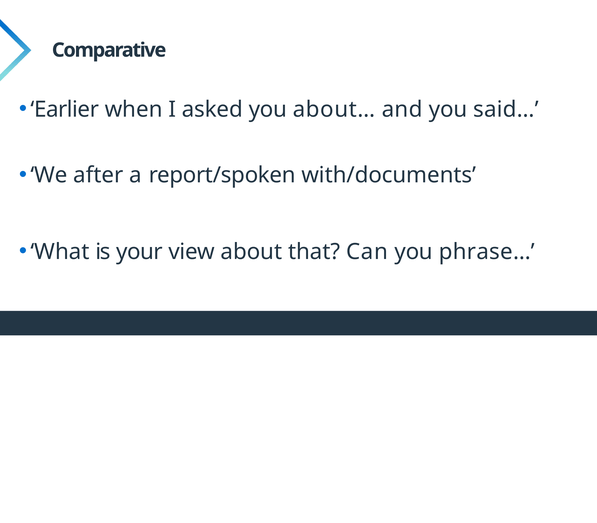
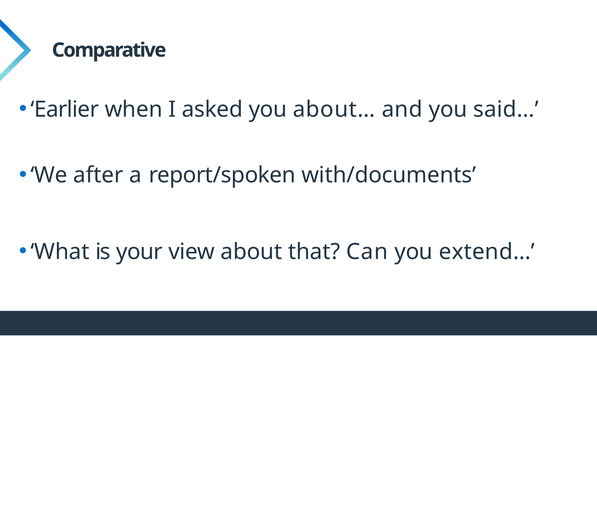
phrase…: phrase… -> extend…
